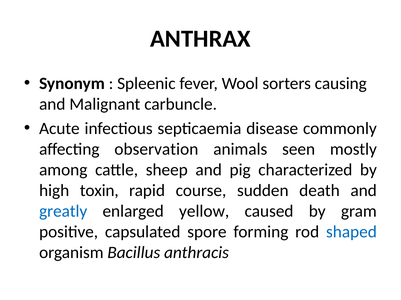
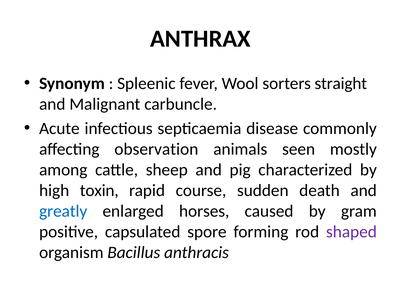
causing: causing -> straight
yellow: yellow -> horses
shaped colour: blue -> purple
